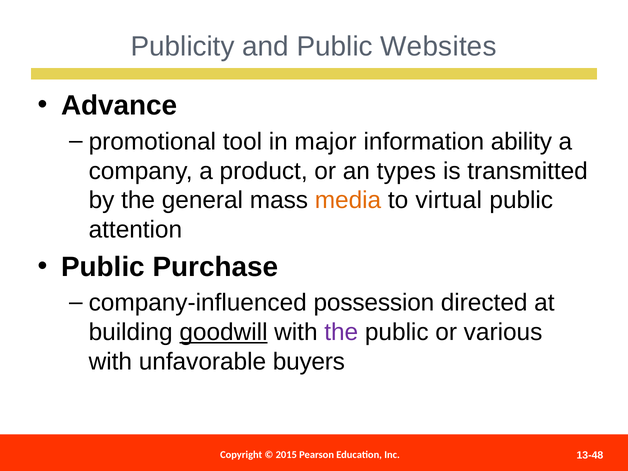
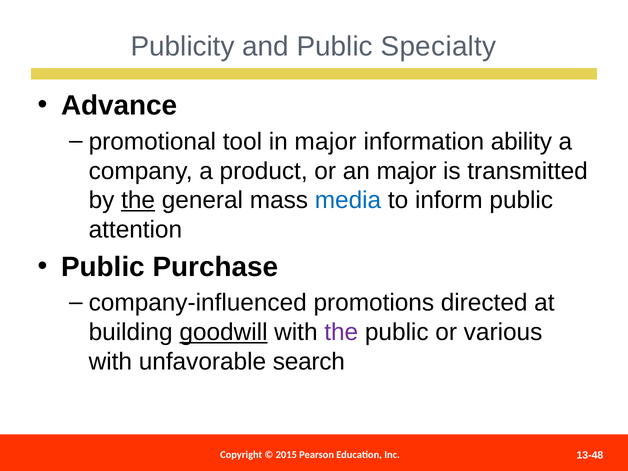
Websites: Websites -> Specialty
an types: types -> major
the at (138, 200) underline: none -> present
media colour: orange -> blue
virtual: virtual -> inform
possession: possession -> promotions
buyers: buyers -> search
